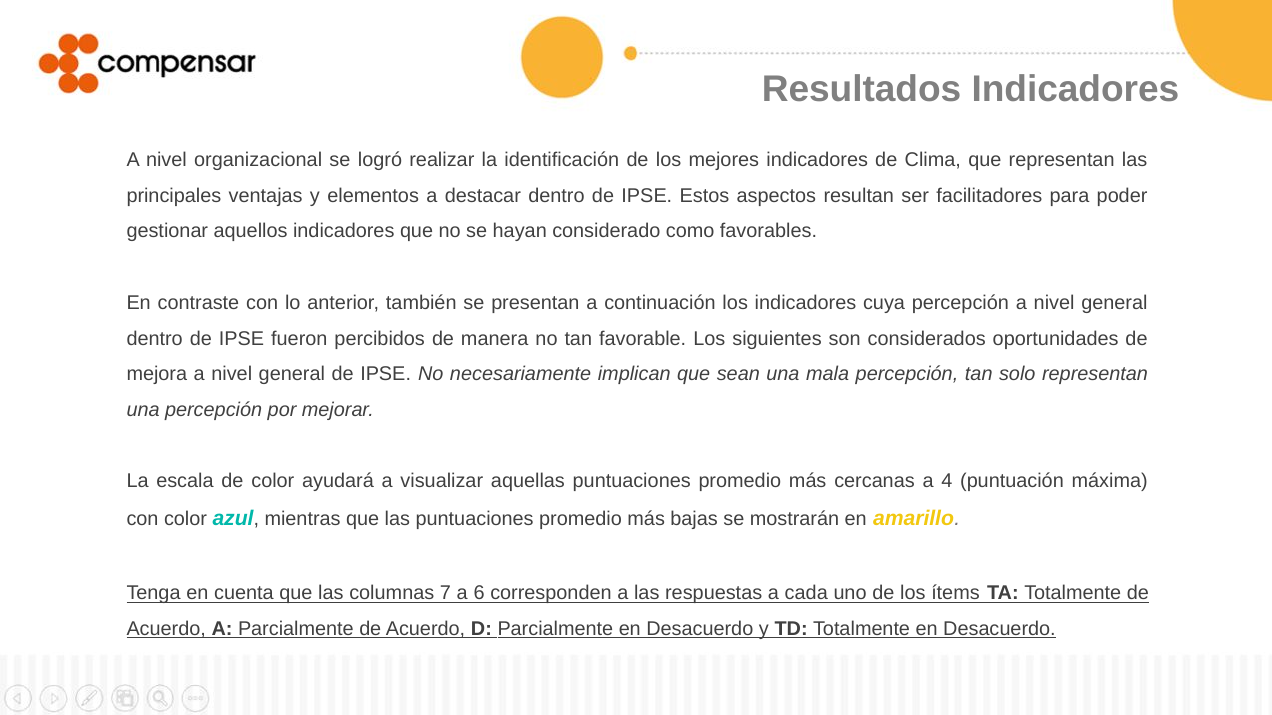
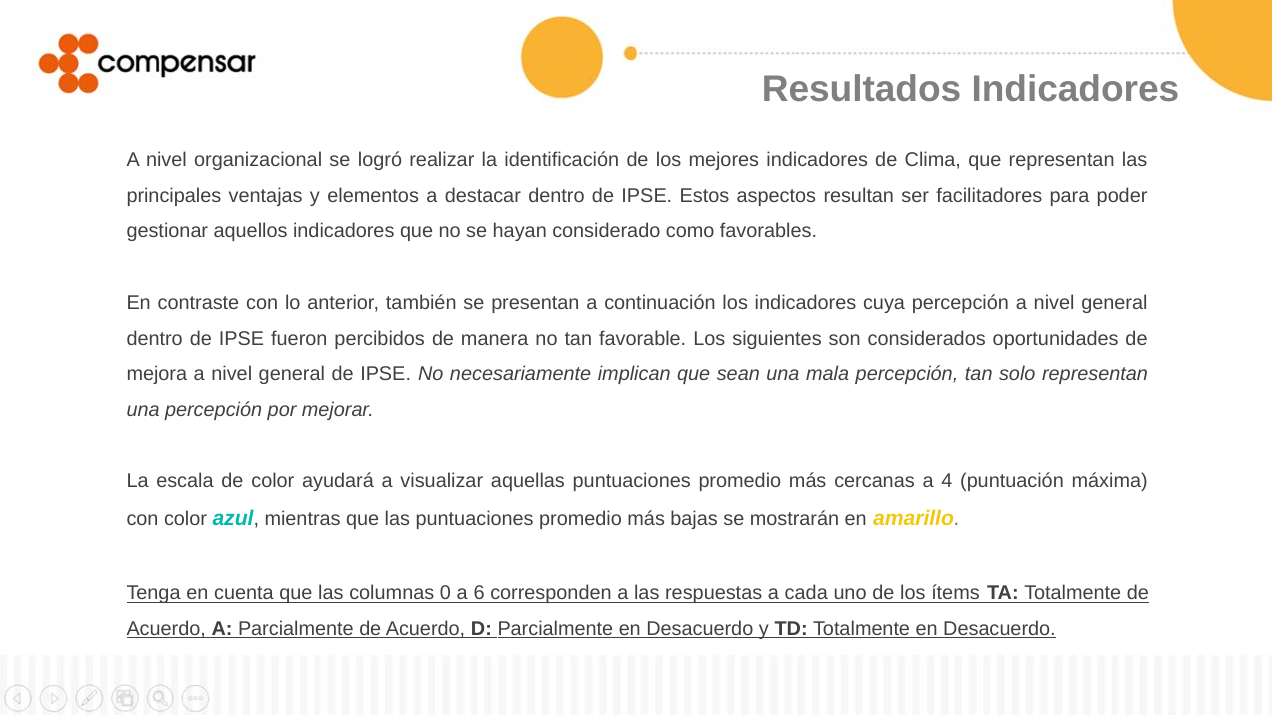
7: 7 -> 0
